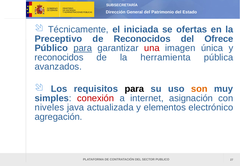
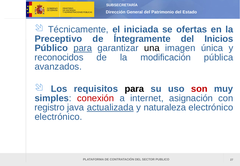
de Reconocidos: Reconocidos -> Íntegramente
Ofrece: Ofrece -> Inicios
una colour: red -> black
herramienta: herramienta -> modificación
son colour: orange -> red
niveles: niveles -> registro
actualizada underline: none -> present
elementos: elementos -> naturaleza
agregación at (58, 117): agregación -> electrónico
